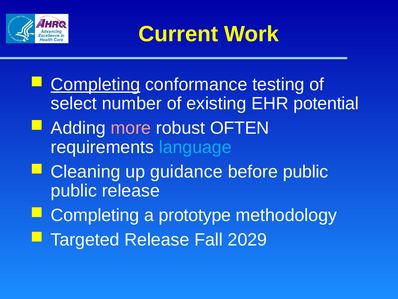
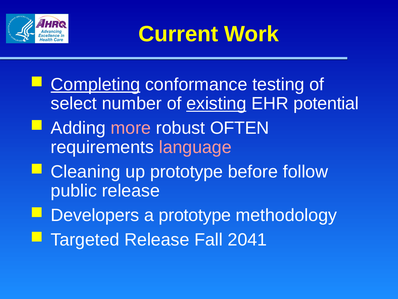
existing underline: none -> present
language colour: light blue -> pink
up guidance: guidance -> prototype
before public: public -> follow
Completing at (95, 215): Completing -> Developers
2029: 2029 -> 2041
